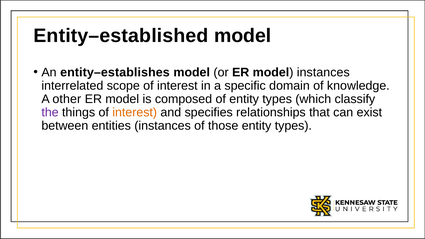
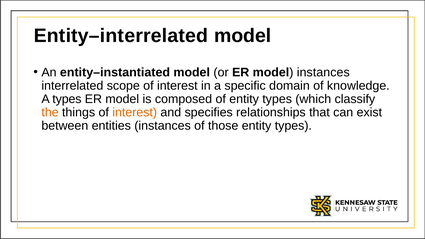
Entity–established: Entity–established -> Entity–interrelated
entity–establishes: entity–establishes -> entity–instantiated
A other: other -> types
the colour: purple -> orange
